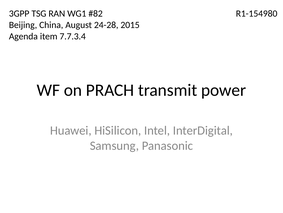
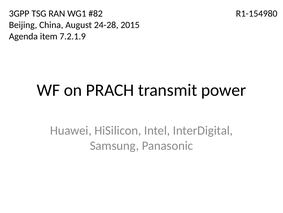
7.7.3.4: 7.7.3.4 -> 7.2.1.9
